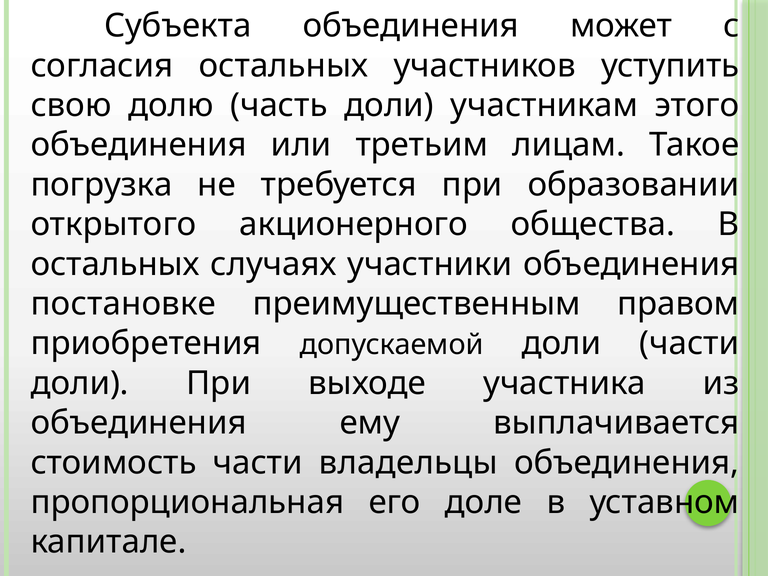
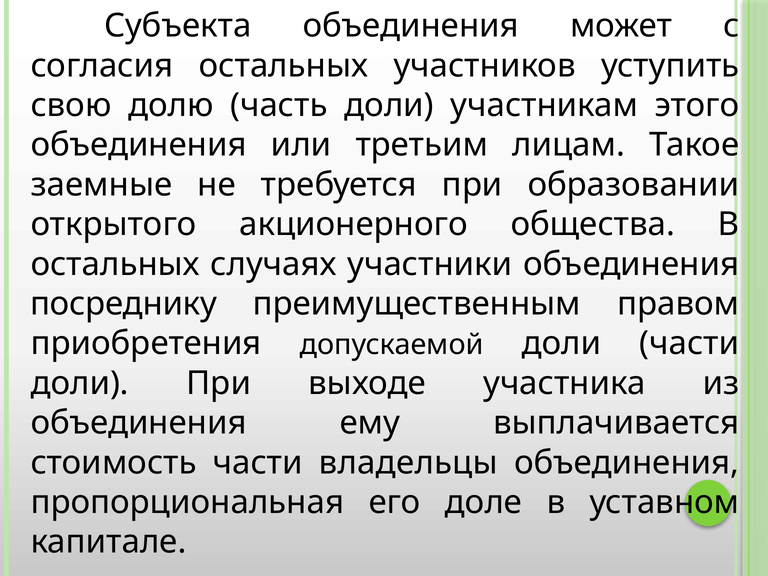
погрузка: погрузка -> заемные
постановке: постановке -> посреднику
